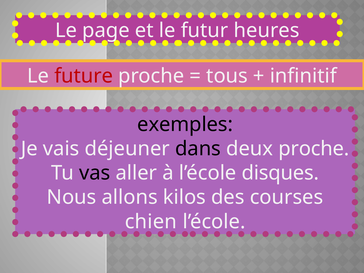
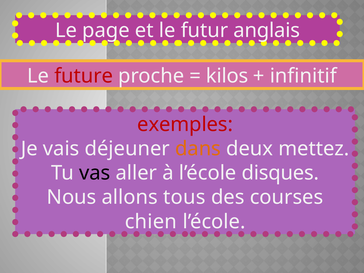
heures: heures -> anglais
tous: tous -> kilos
exemples colour: black -> red
dans colour: black -> orange
deux proche: proche -> mettez
kilos: kilos -> tous
